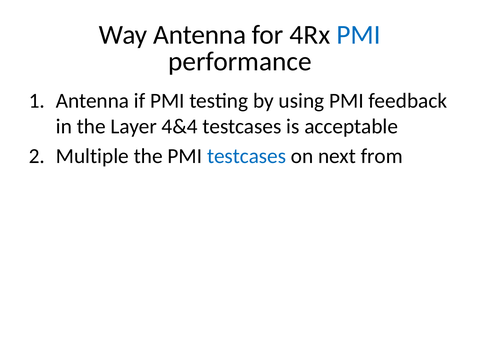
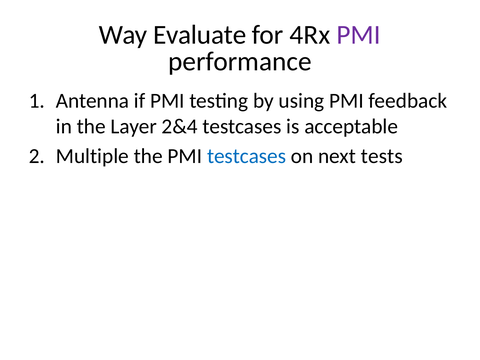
Way Antenna: Antenna -> Evaluate
PMI at (359, 35) colour: blue -> purple
4&4: 4&4 -> 2&4
from: from -> tests
